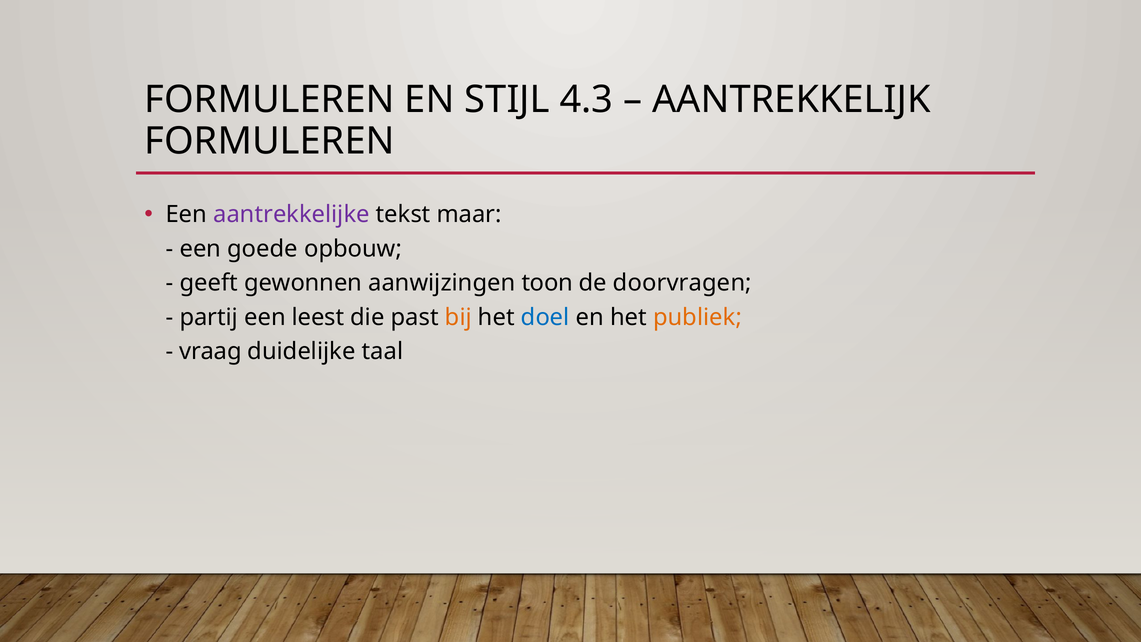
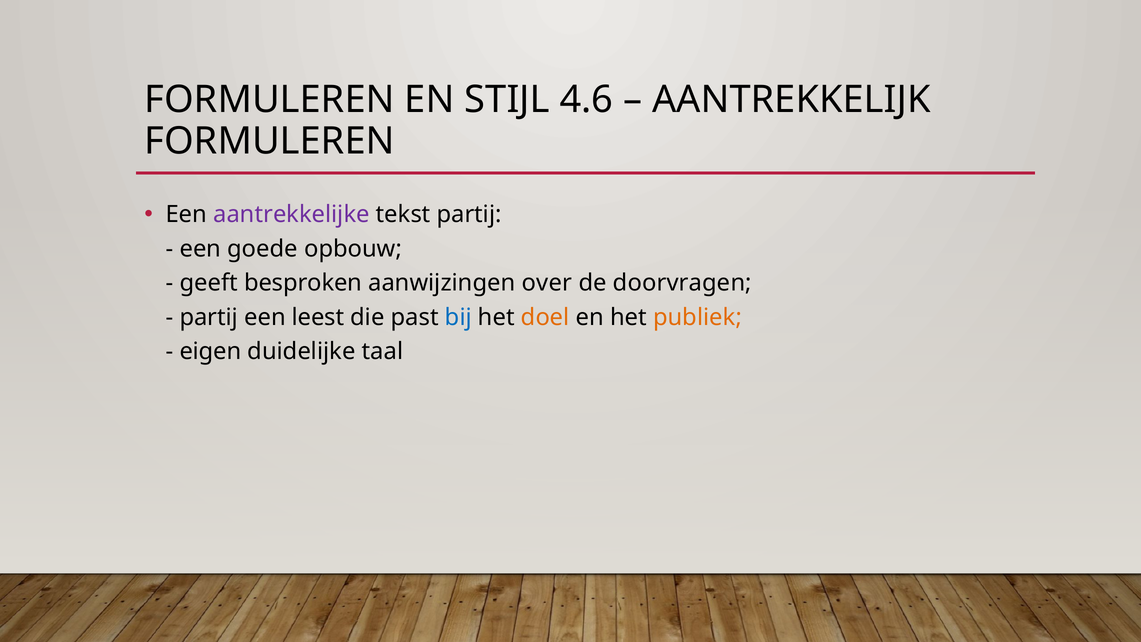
4.3: 4.3 -> 4.6
tekst maar: maar -> partij
gewonnen: gewonnen -> besproken
toon: toon -> over
bij colour: orange -> blue
doel colour: blue -> orange
vraag: vraag -> eigen
